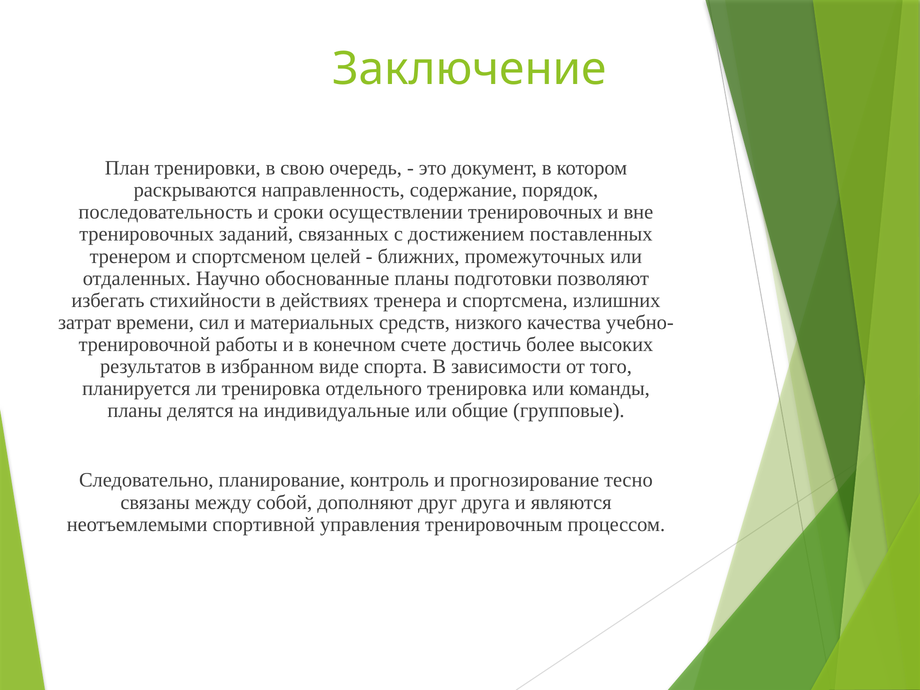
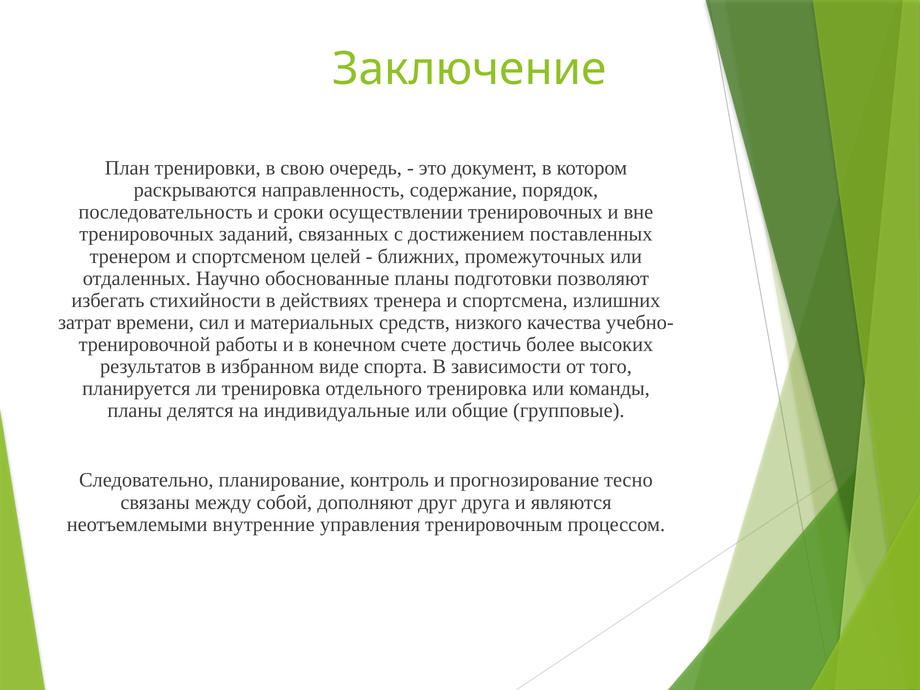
спортивной: спортивной -> внутренние
